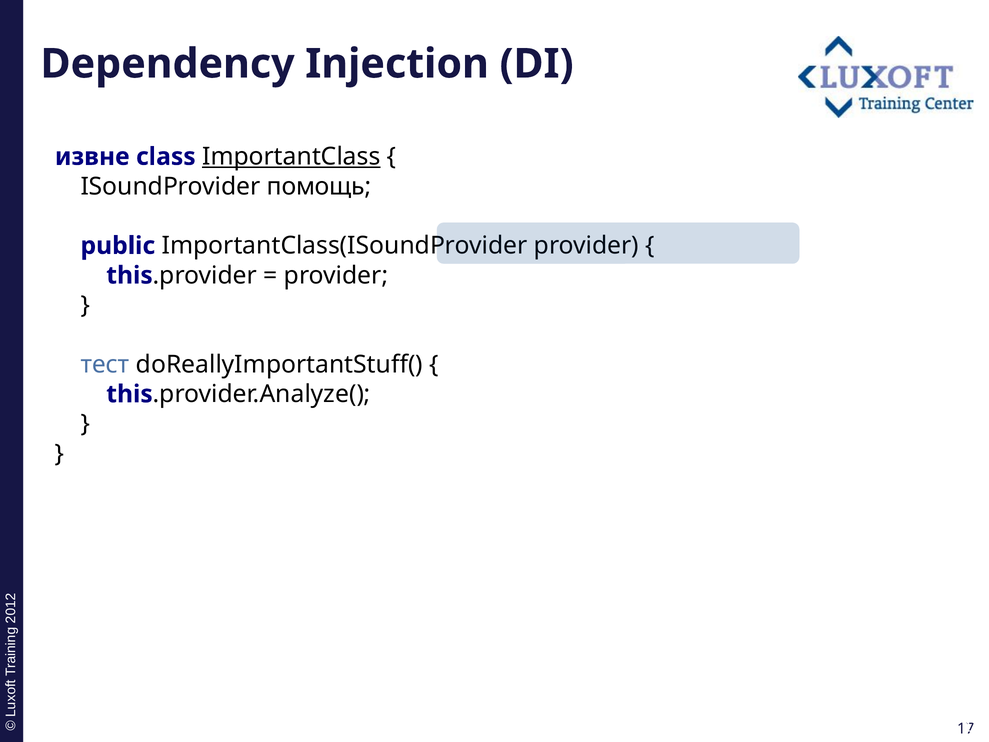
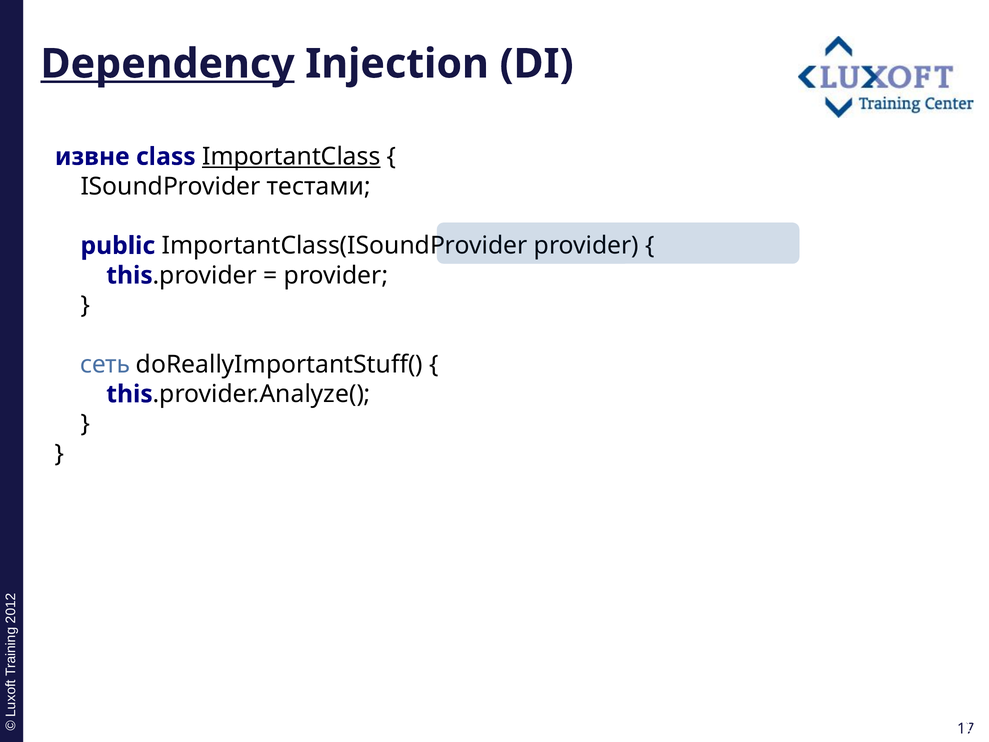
Dependency underline: none -> present
помощь: помощь -> тестами
тест: тест -> сеть
